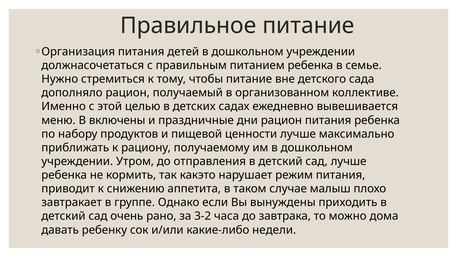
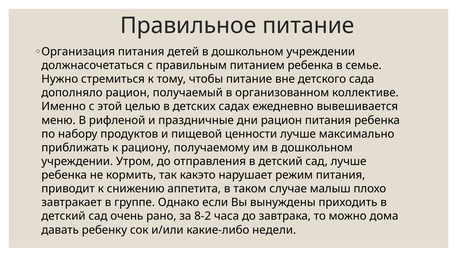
включены: включены -> рифленой
3-2: 3-2 -> 8-2
